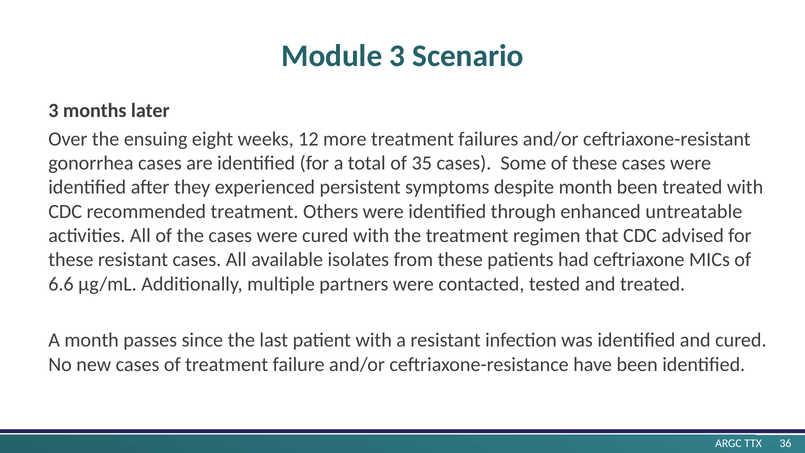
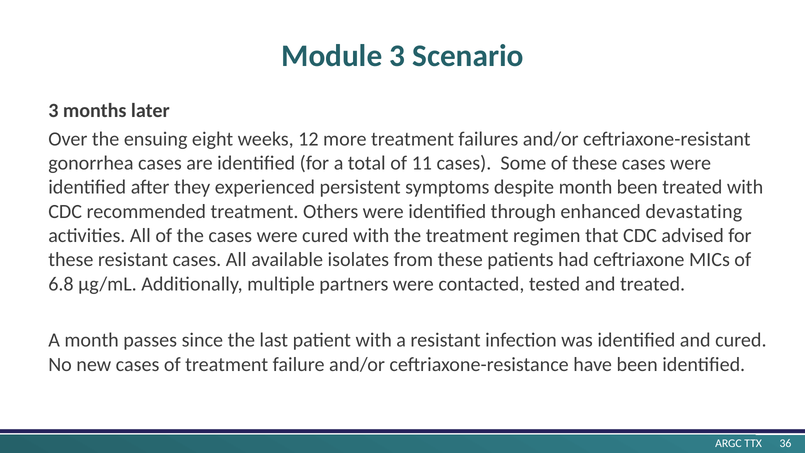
35: 35 -> 11
untreatable: untreatable -> devastating
6.6: 6.6 -> 6.8
